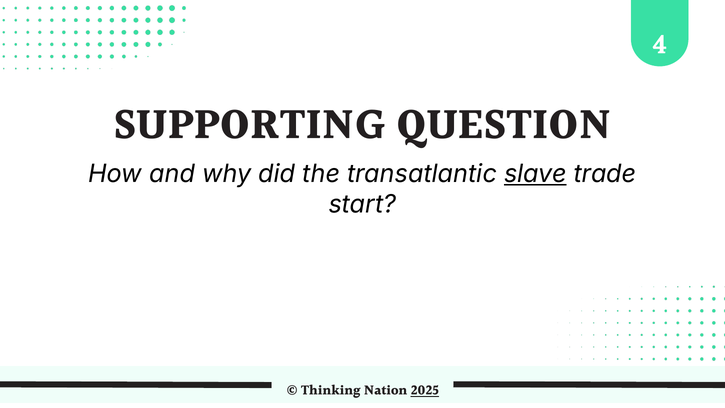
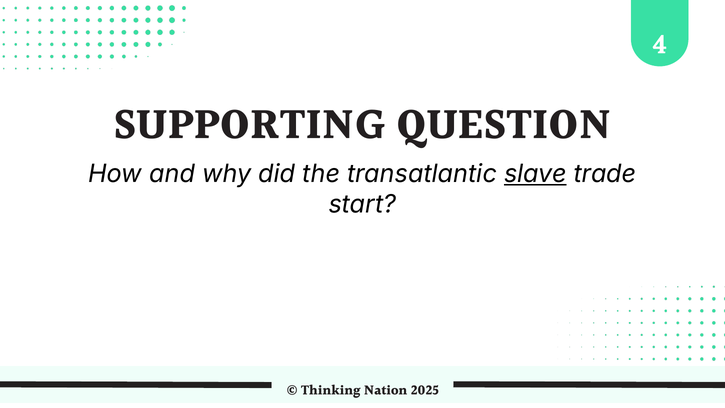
2025 underline: present -> none
